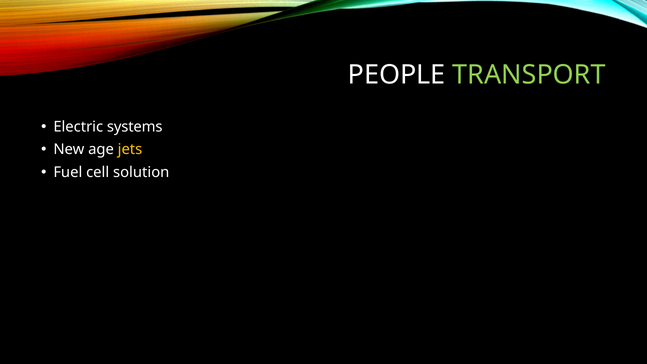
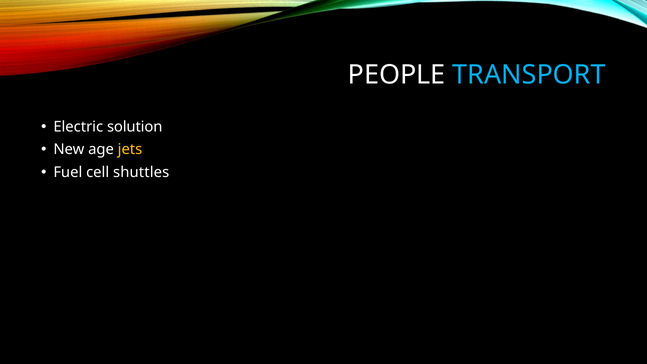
TRANSPORT colour: light green -> light blue
systems: systems -> solution
solution: solution -> shuttles
